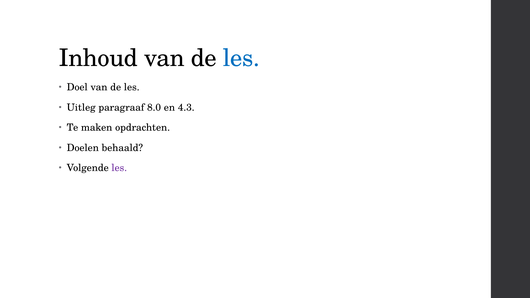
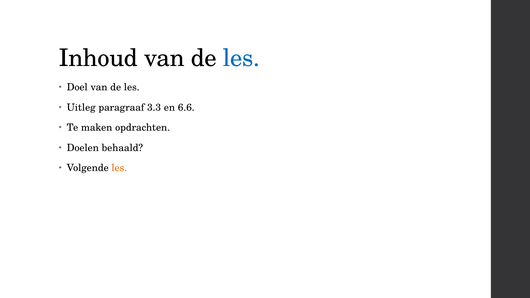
8.0: 8.0 -> 3.3
4.3: 4.3 -> 6.6
les at (119, 168) colour: purple -> orange
